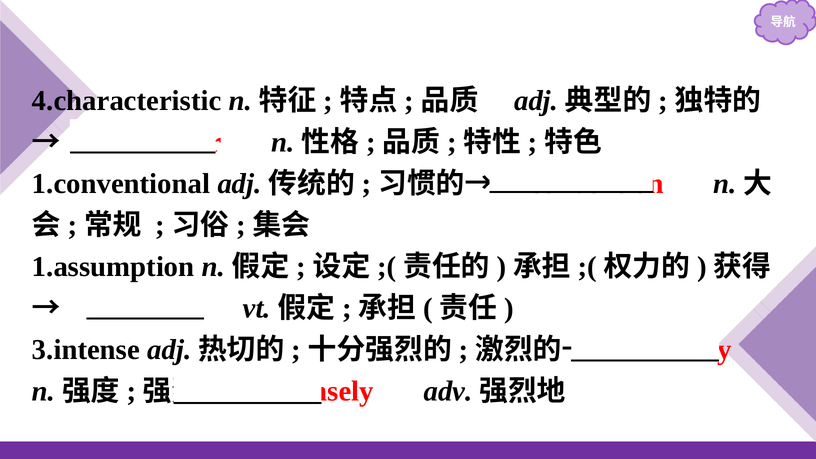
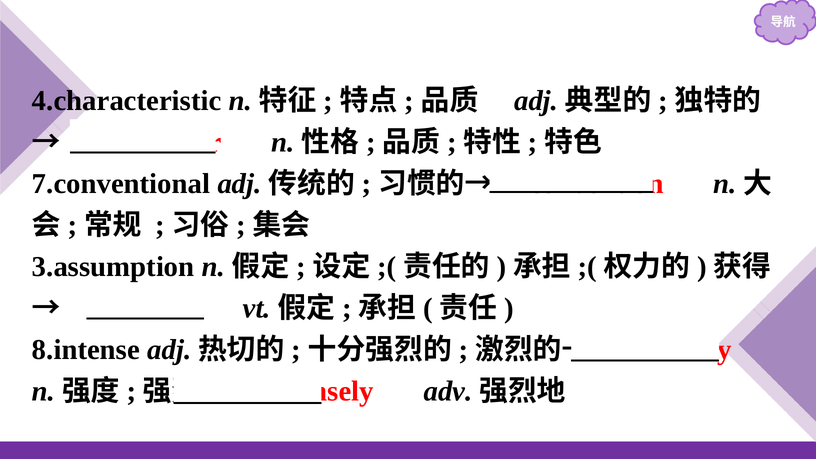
1.conventional: 1.conventional -> 7.conventional
1.assumption: 1.assumption -> 3.assumption
3.intense: 3.intense -> 8.intense
